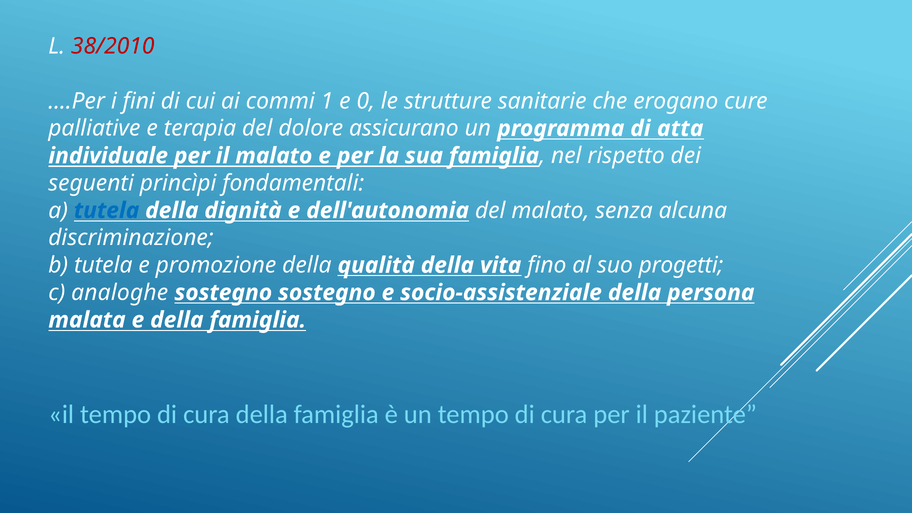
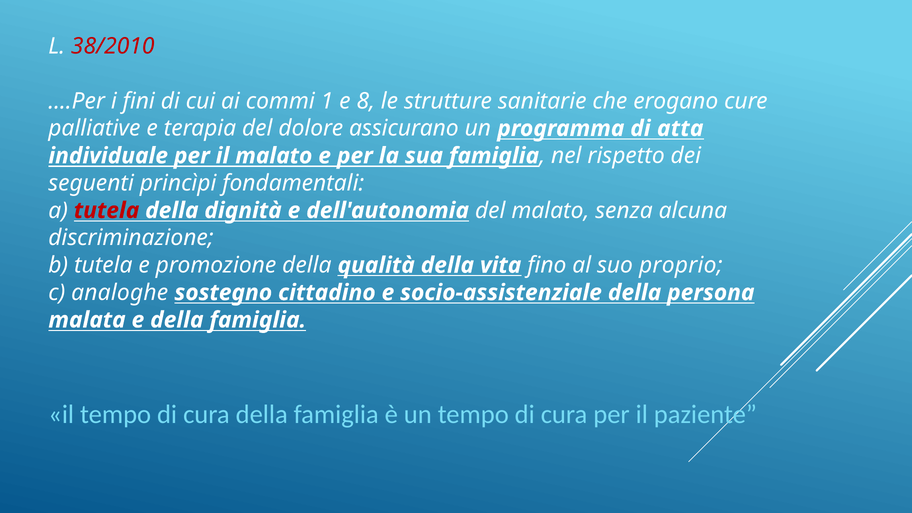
0: 0 -> 8
tutela at (107, 211) colour: blue -> red
progetti: progetti -> proprio
sostegno sostegno: sostegno -> cittadino
